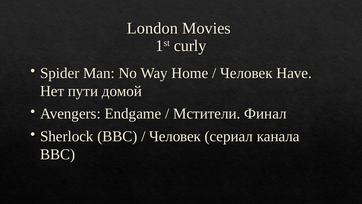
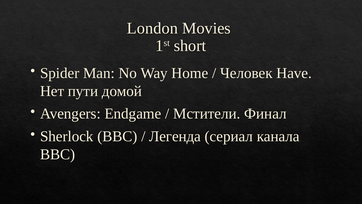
curly: curly -> short
Человек at (175, 136): Человек -> Легенда
